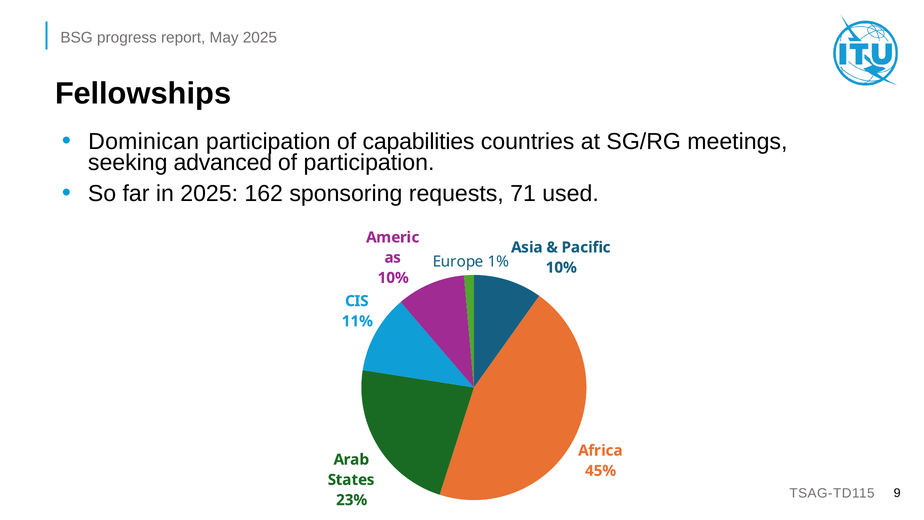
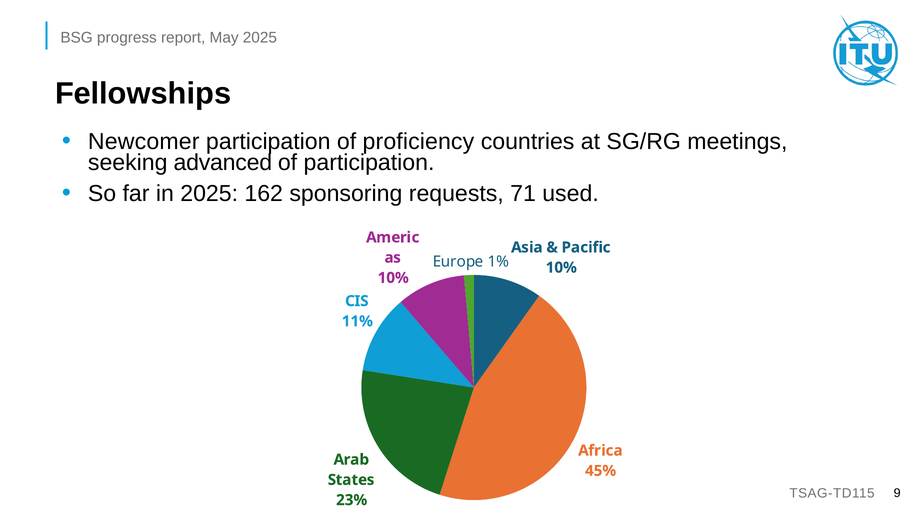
Dominican: Dominican -> Newcomer
capabilities: capabilities -> proficiency
